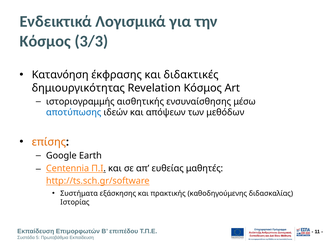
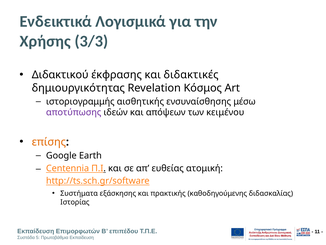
Κόσμος at (45, 41): Κόσμος -> Χρήσης
Κατανόηση: Κατανόηση -> Διδακτικού
αποτύπωσης colour: blue -> purple
μεθόδων: μεθόδων -> κειμένου
μαθητές: μαθητές -> ατομική
